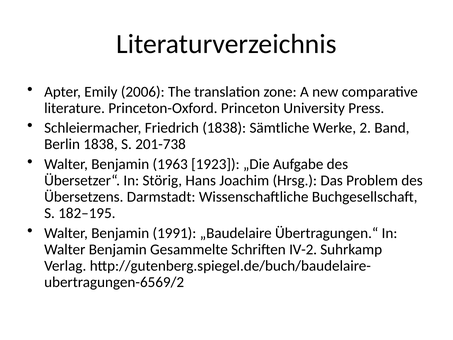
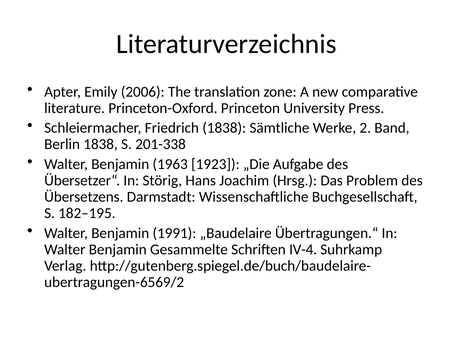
201-738: 201-738 -> 201-338
IV-2: IV-2 -> IV-4
